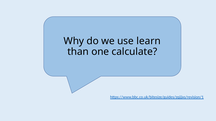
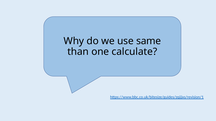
learn: learn -> same
